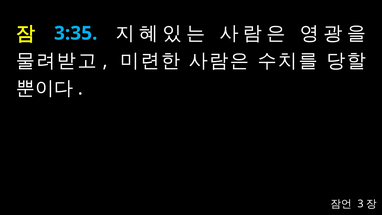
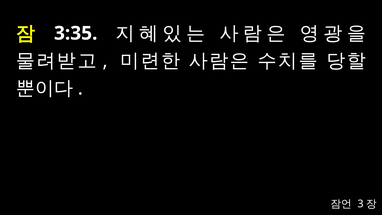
3:35 colour: light blue -> white
